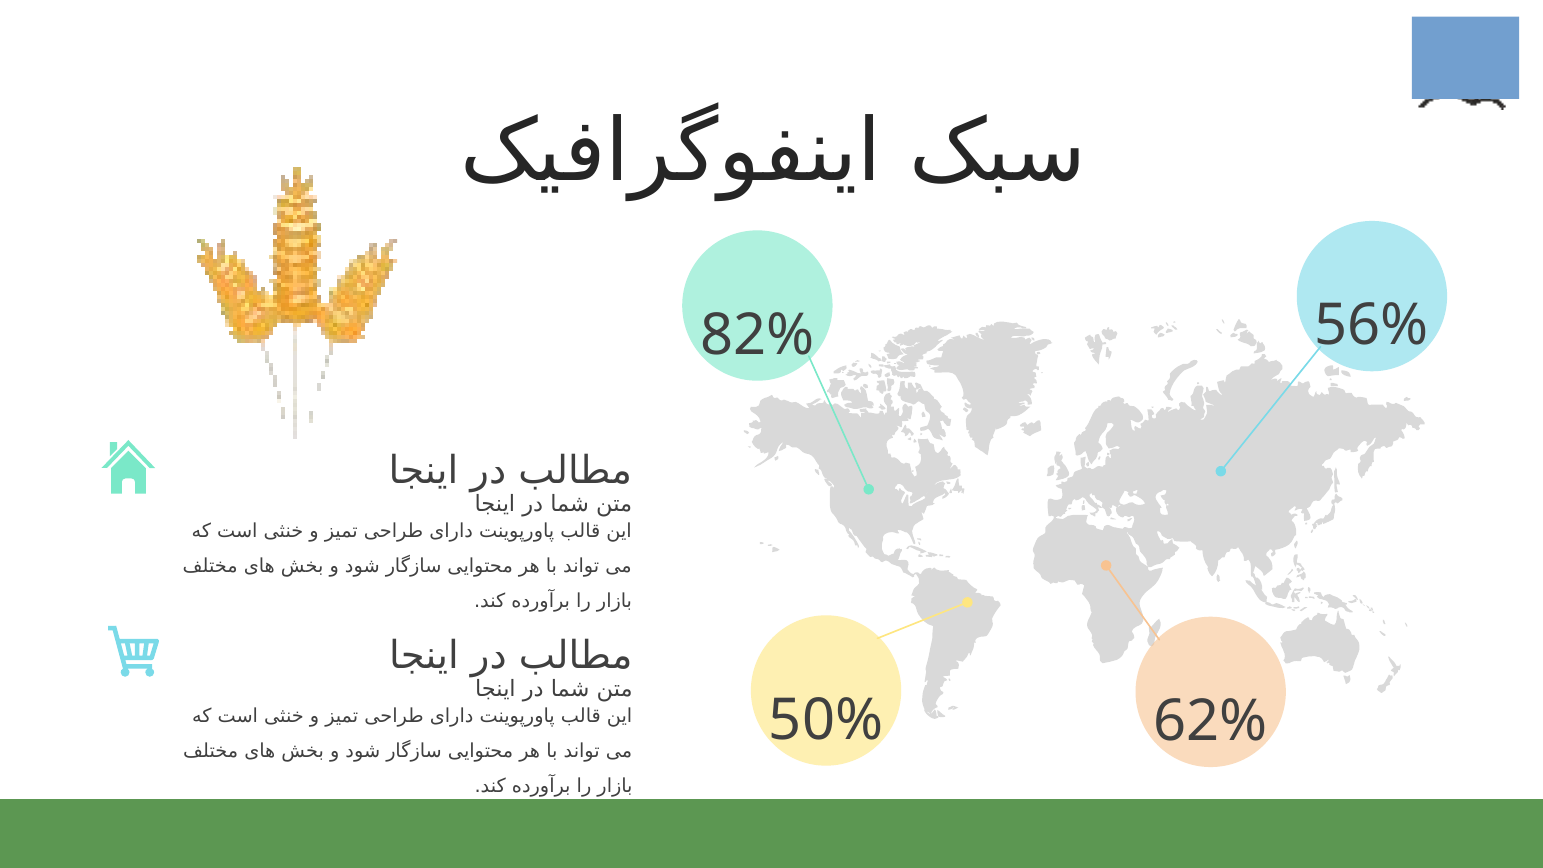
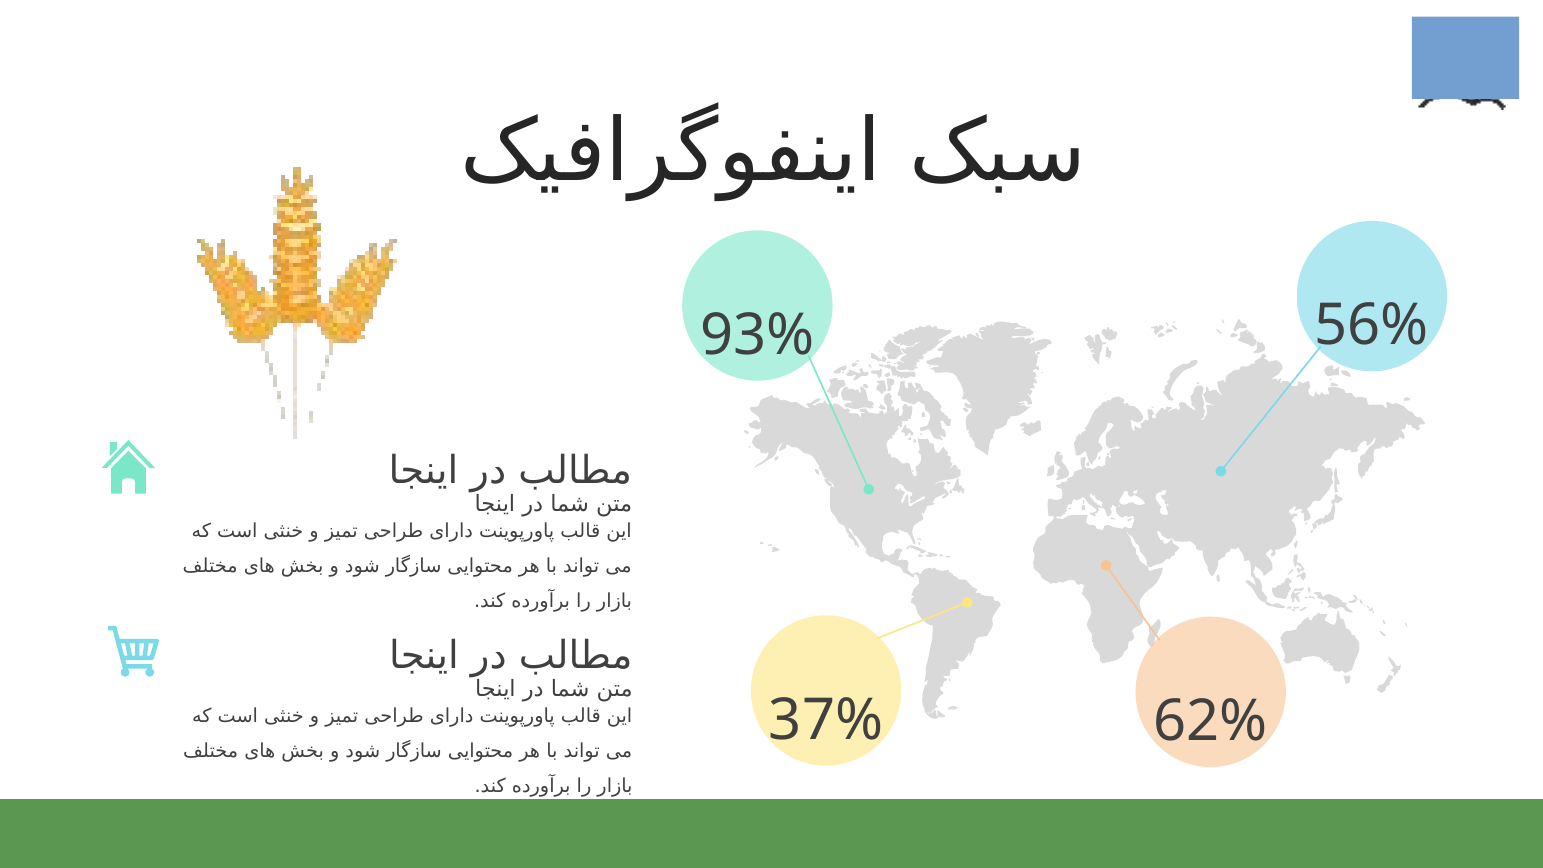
82%: 82% -> 93%
50%: 50% -> 37%
